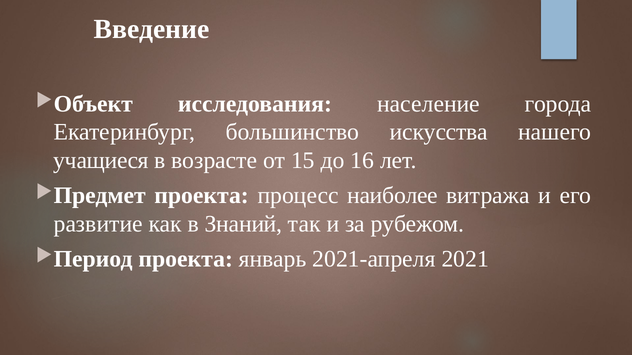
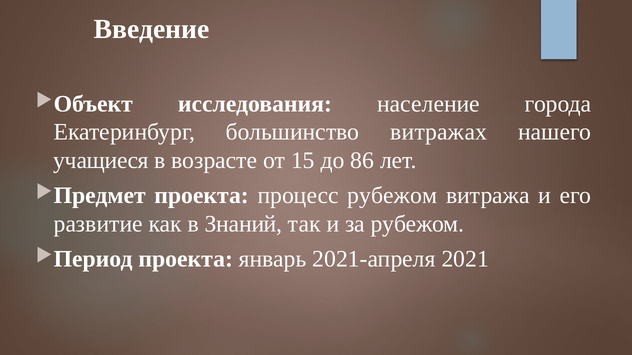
искусства: искусства -> витражах
16: 16 -> 86
процесс наиболее: наиболее -> рубежом
